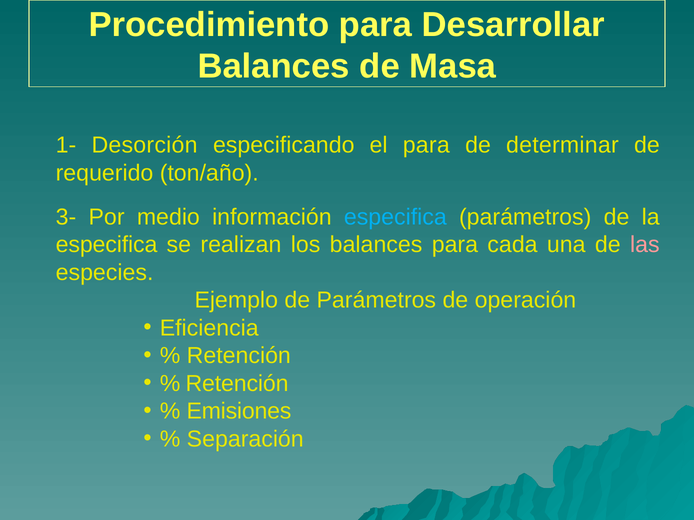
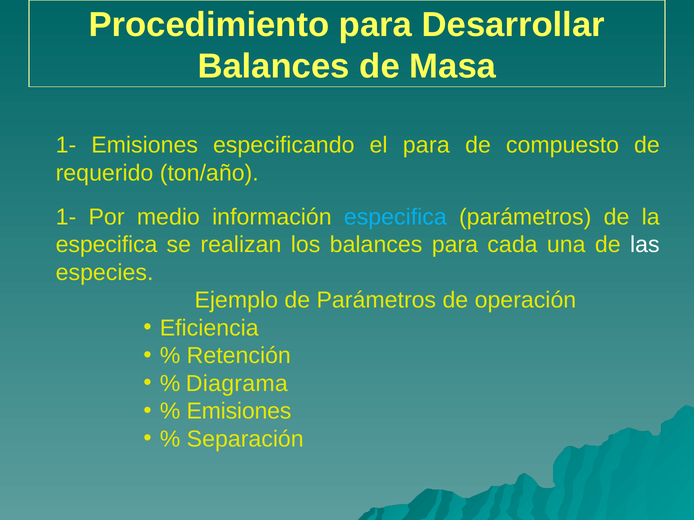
1- Desorción: Desorción -> Emisiones
determinar: determinar -> compuesto
3- at (66, 217): 3- -> 1-
las colour: pink -> white
Retención at (237, 384): Retención -> Diagrama
